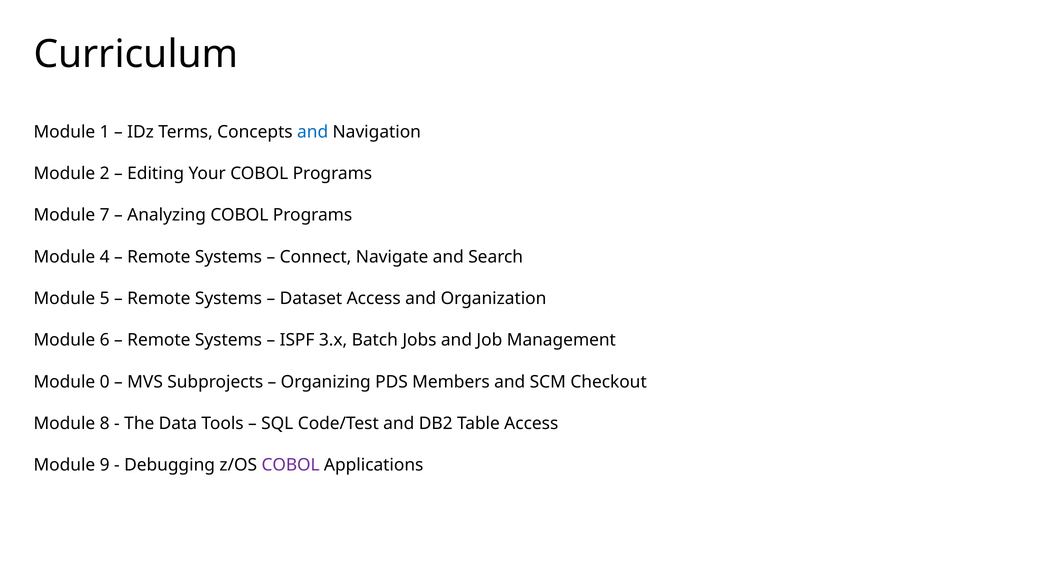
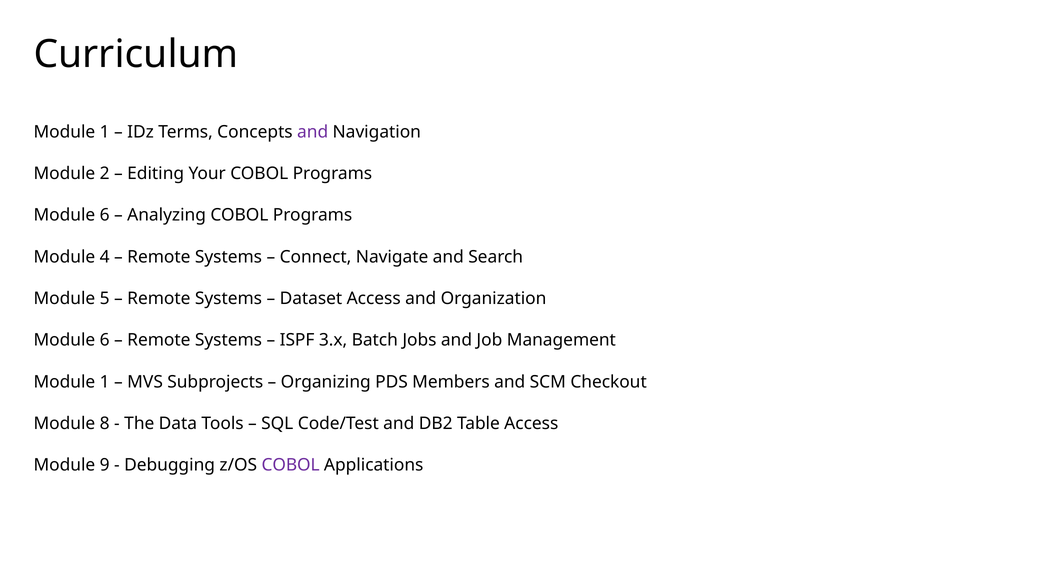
and at (313, 132) colour: blue -> purple
7 at (105, 215): 7 -> 6
0 at (105, 382): 0 -> 1
